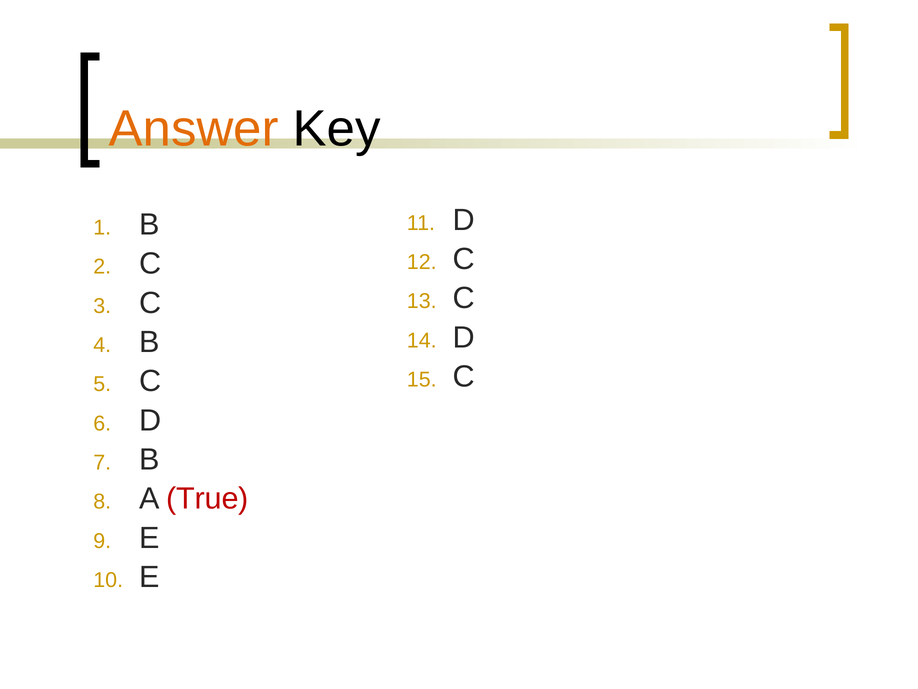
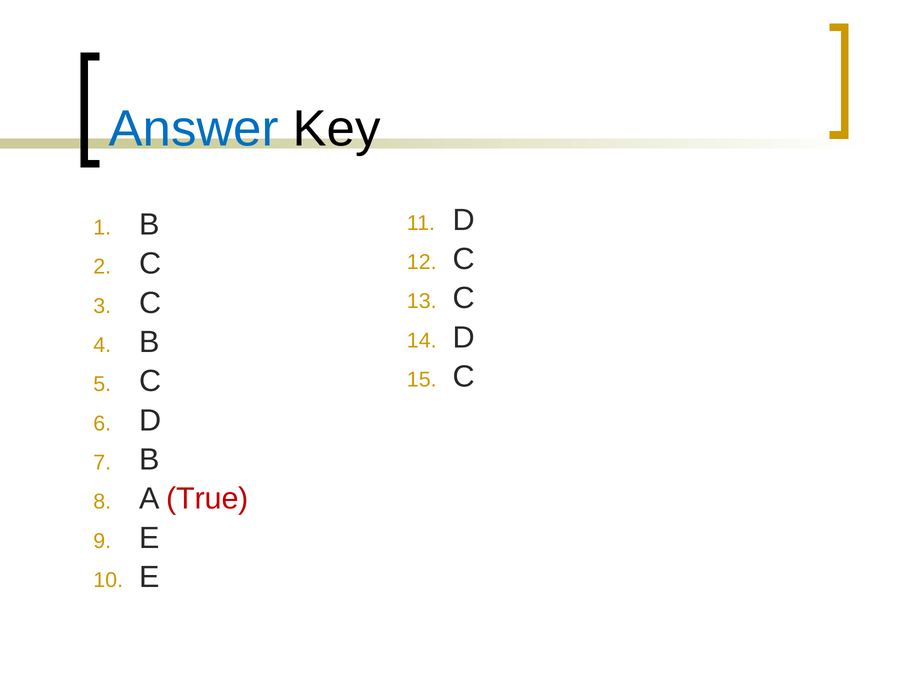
Answer colour: orange -> blue
